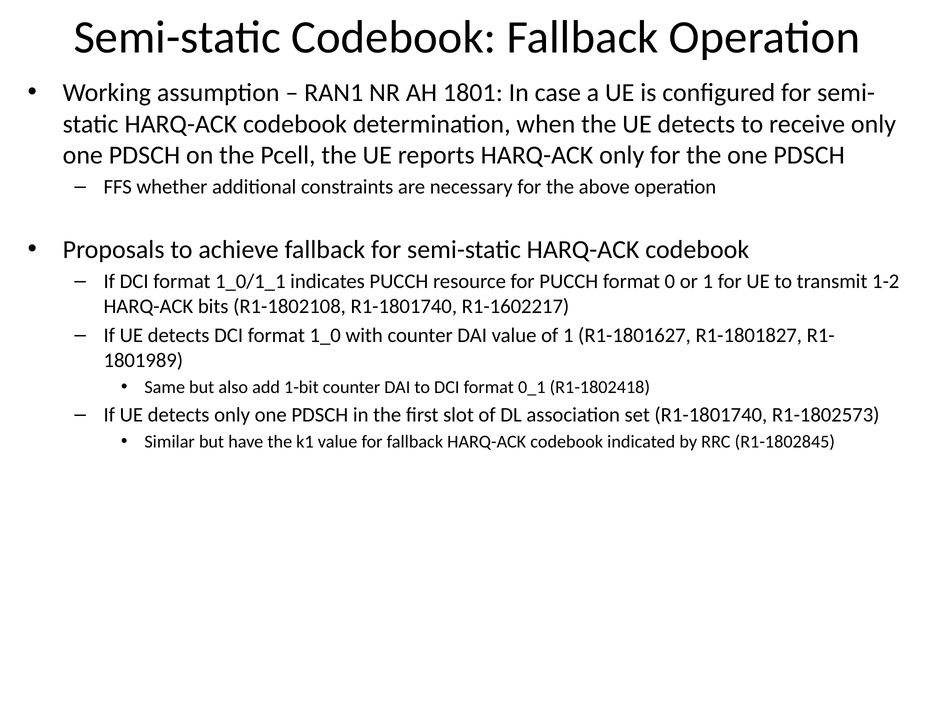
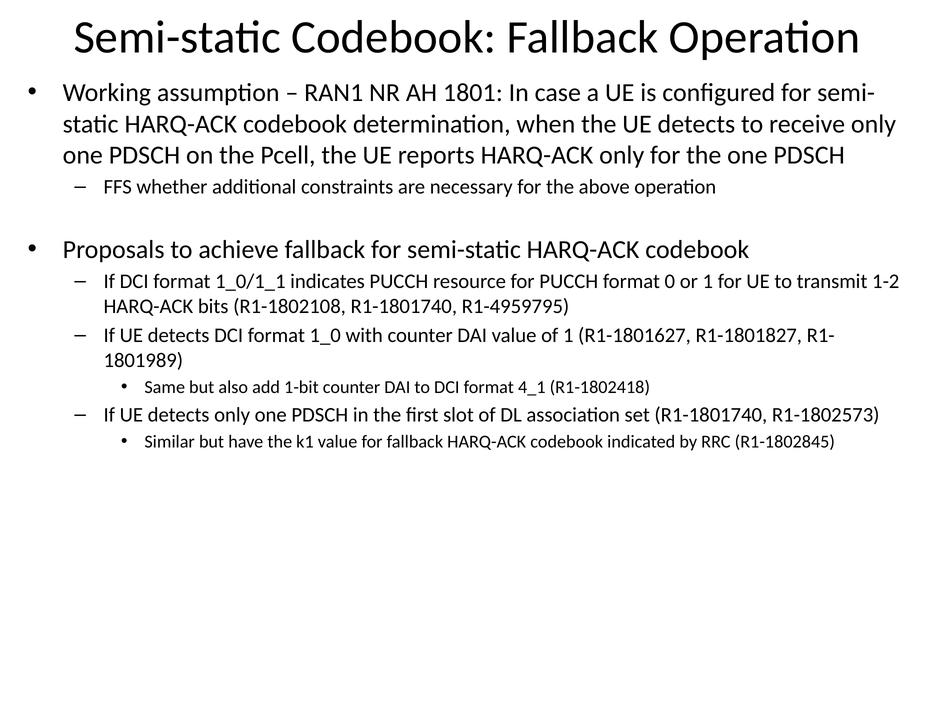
R1-1602217: R1-1602217 -> R1-4959795
0_1: 0_1 -> 4_1
